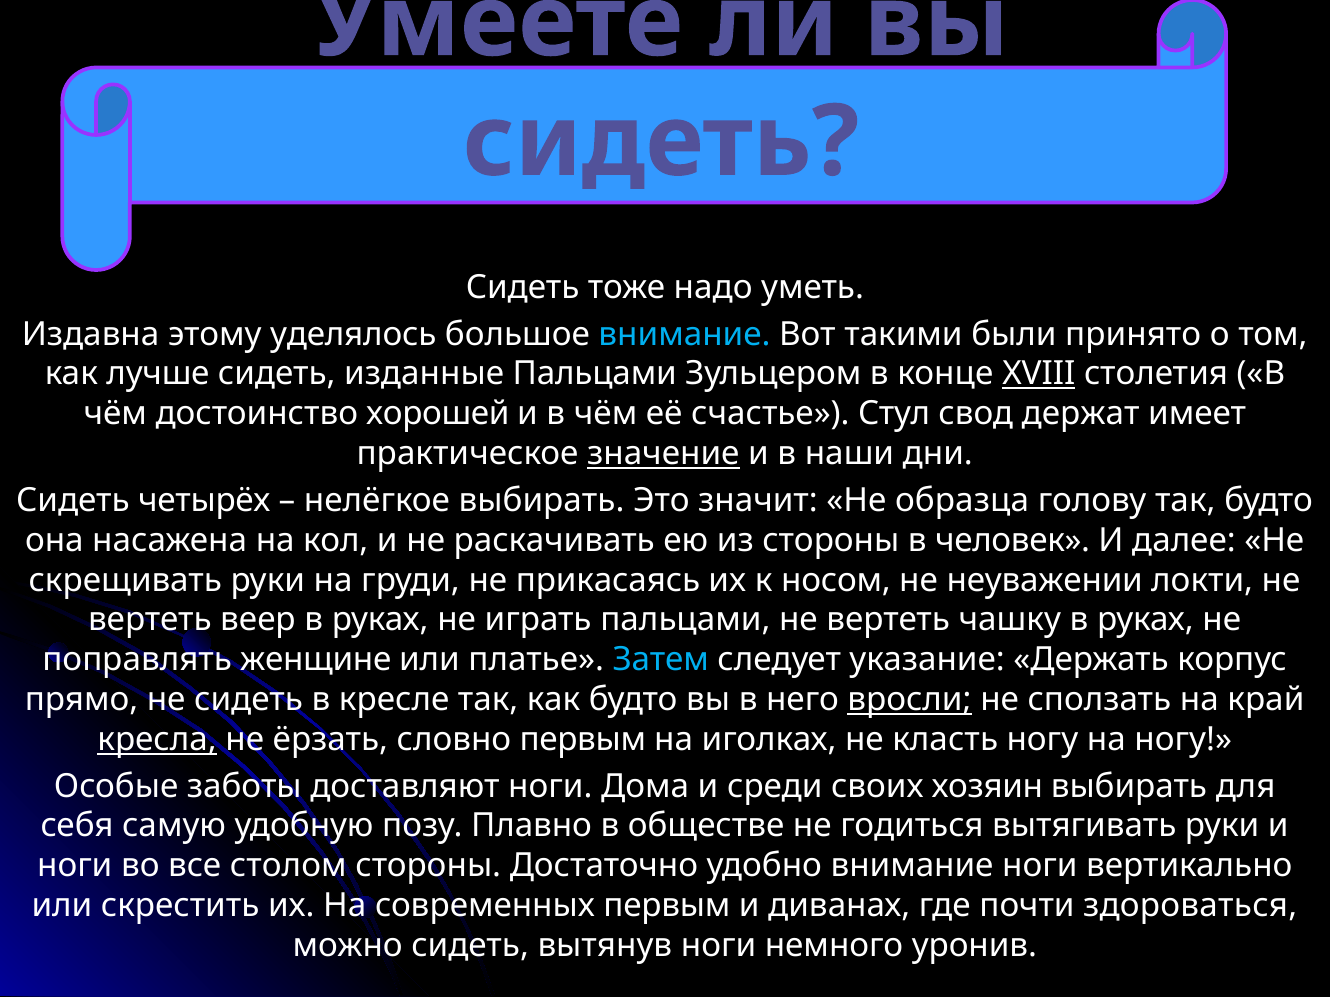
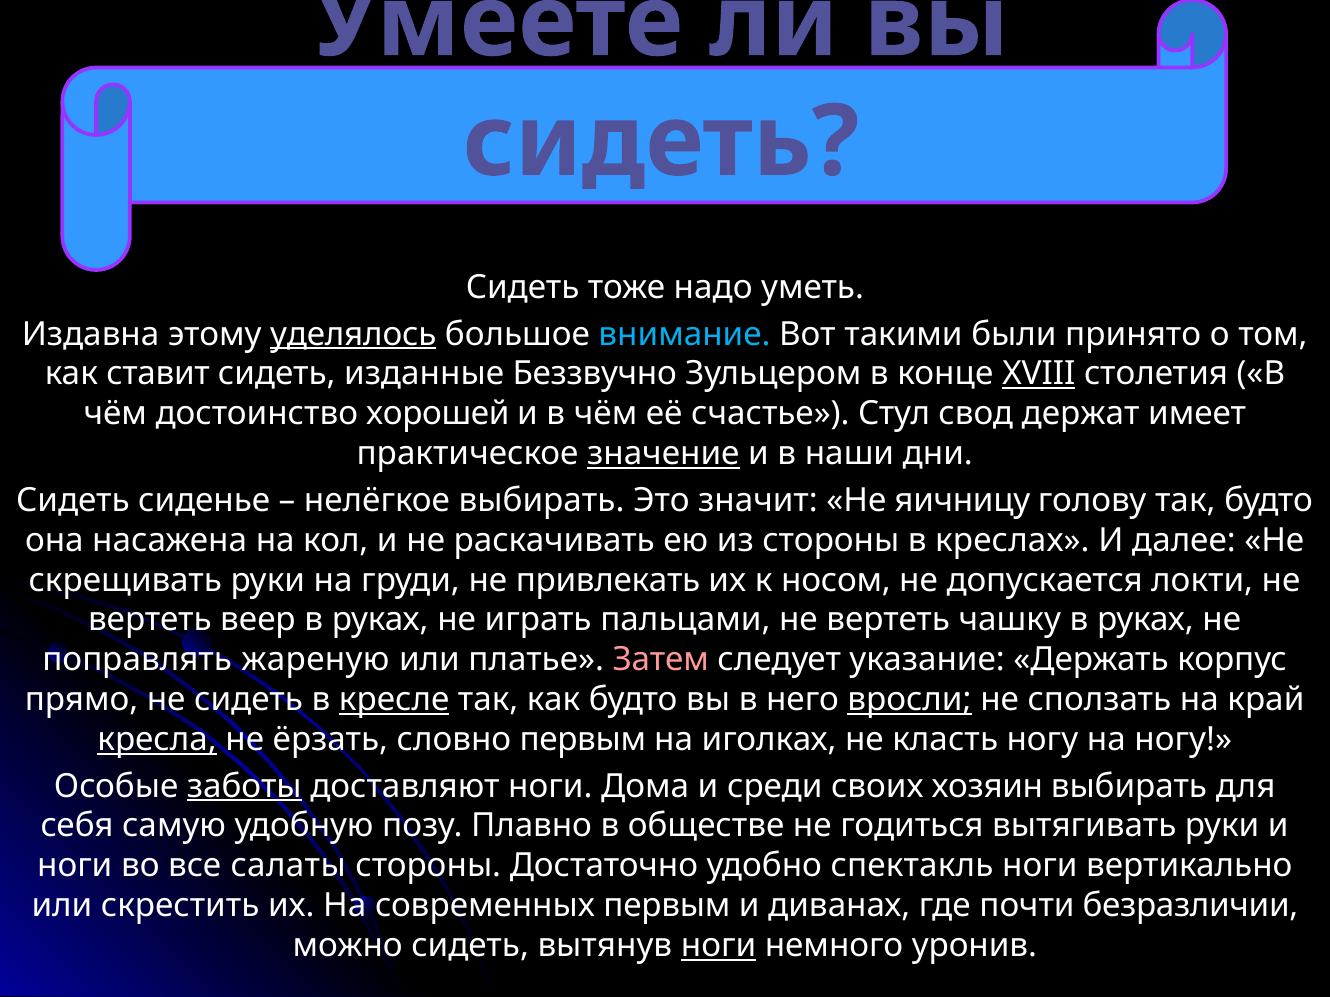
уделялось underline: none -> present
лучше: лучше -> ставит
изданные Пальцами: Пальцами -> Беззвучно
четырёх: четырёх -> сиденье
образца: образца -> яичницу
человек: человек -> креслах
прикасаясь: прикасаясь -> привлекать
неуважении: неуважении -> допускается
женщине: женщине -> жареную
Затем colour: light blue -> pink
кресле underline: none -> present
заботы underline: none -> present
столом: столом -> салаты
удобно внимание: внимание -> спектакль
здороваться: здороваться -> безразличии
ноги at (719, 946) underline: none -> present
